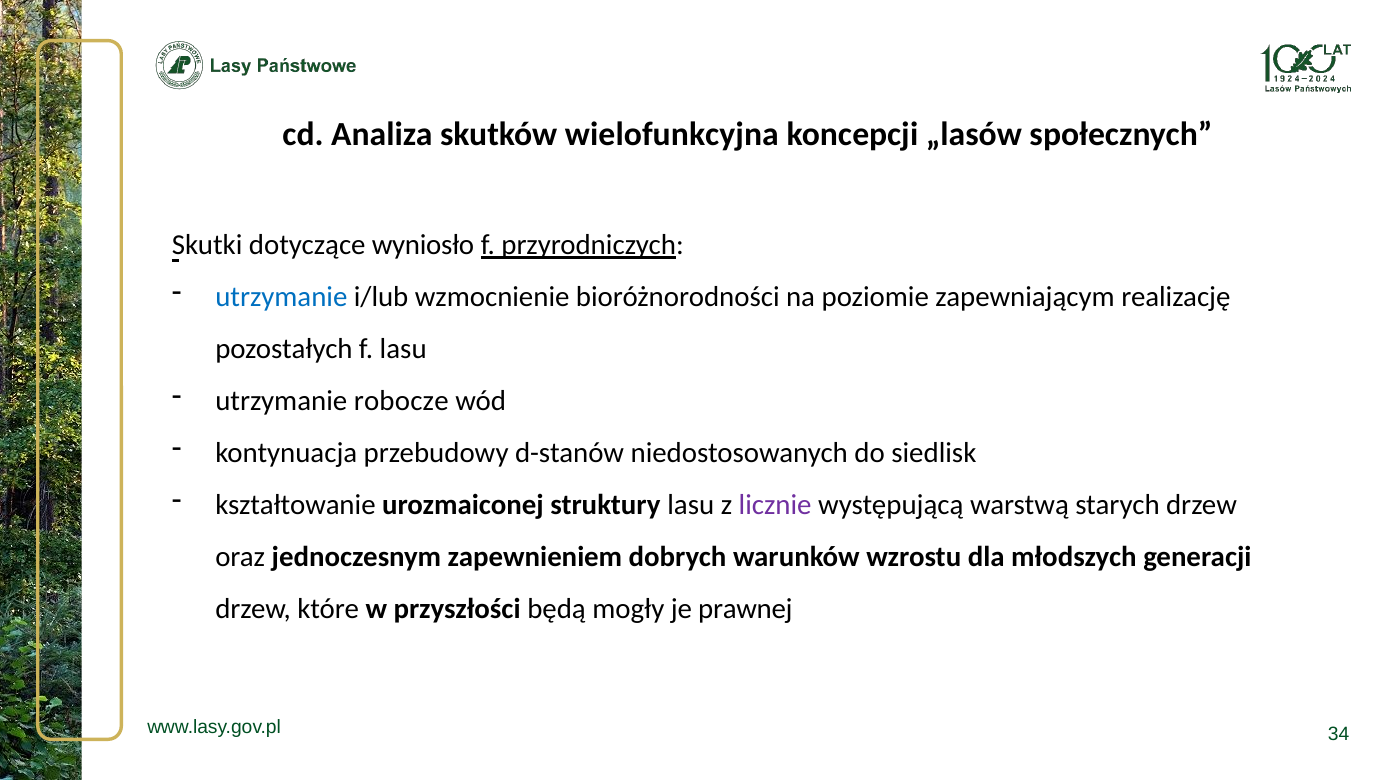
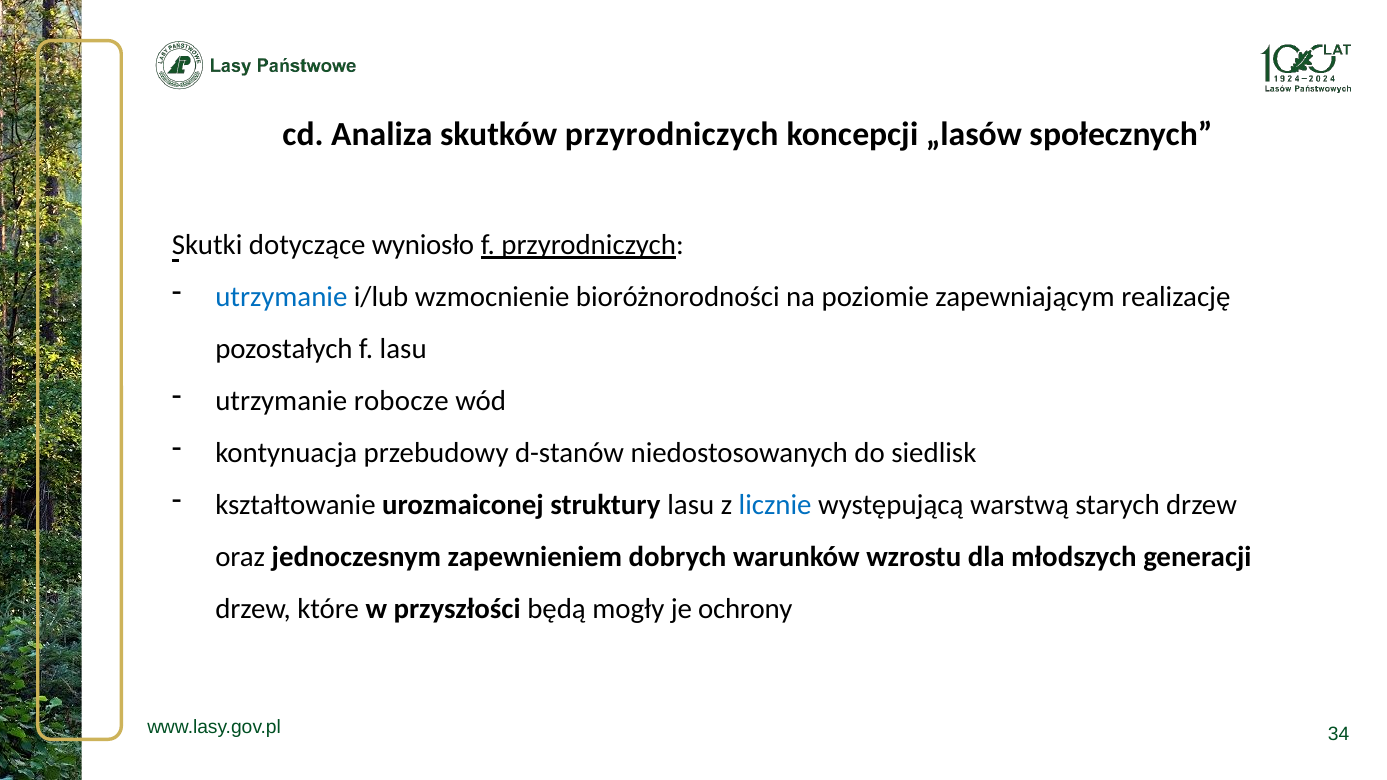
skutków wielofunkcyjna: wielofunkcyjna -> przyrodniczych
licznie colour: purple -> blue
prawnej: prawnej -> ochrony
